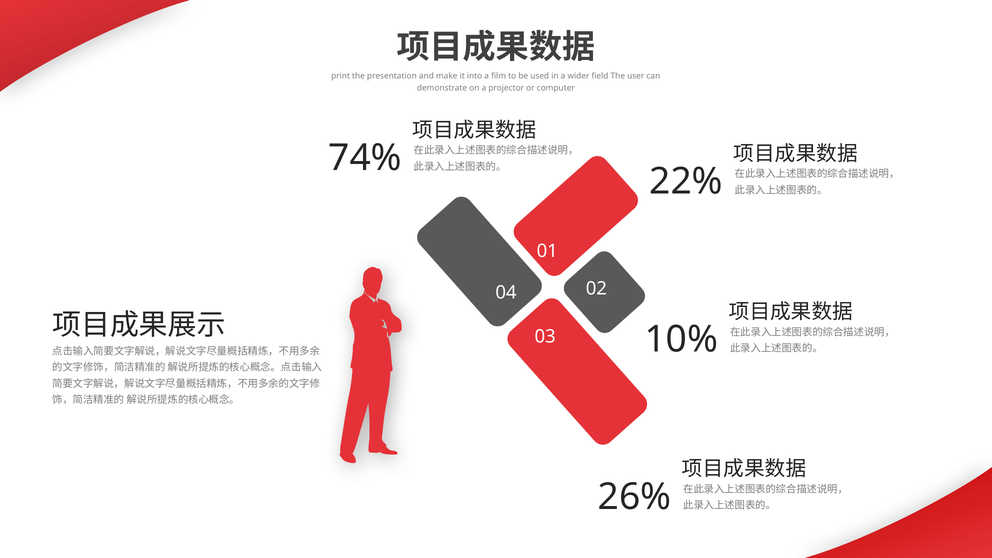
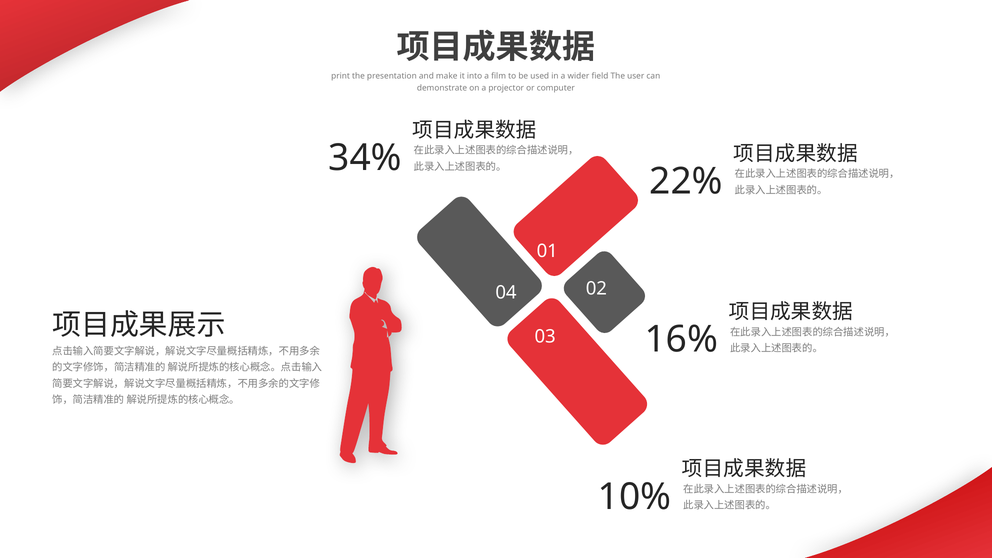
74%: 74% -> 34%
10%: 10% -> 16%
26%: 26% -> 10%
